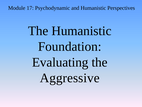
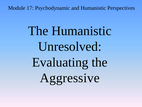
Foundation: Foundation -> Unresolved
